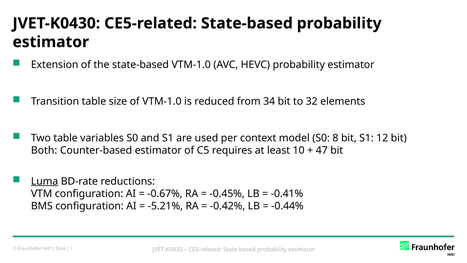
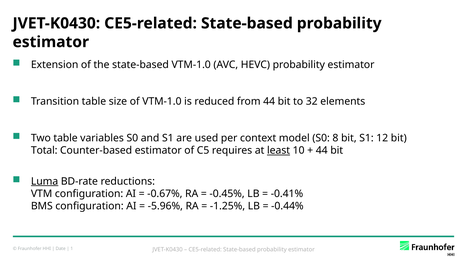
from 34: 34 -> 44
Both: Both -> Total
least underline: none -> present
47 at (322, 150): 47 -> 44
-5.21%: -5.21% -> -5.96%
-0.42%: -0.42% -> -1.25%
